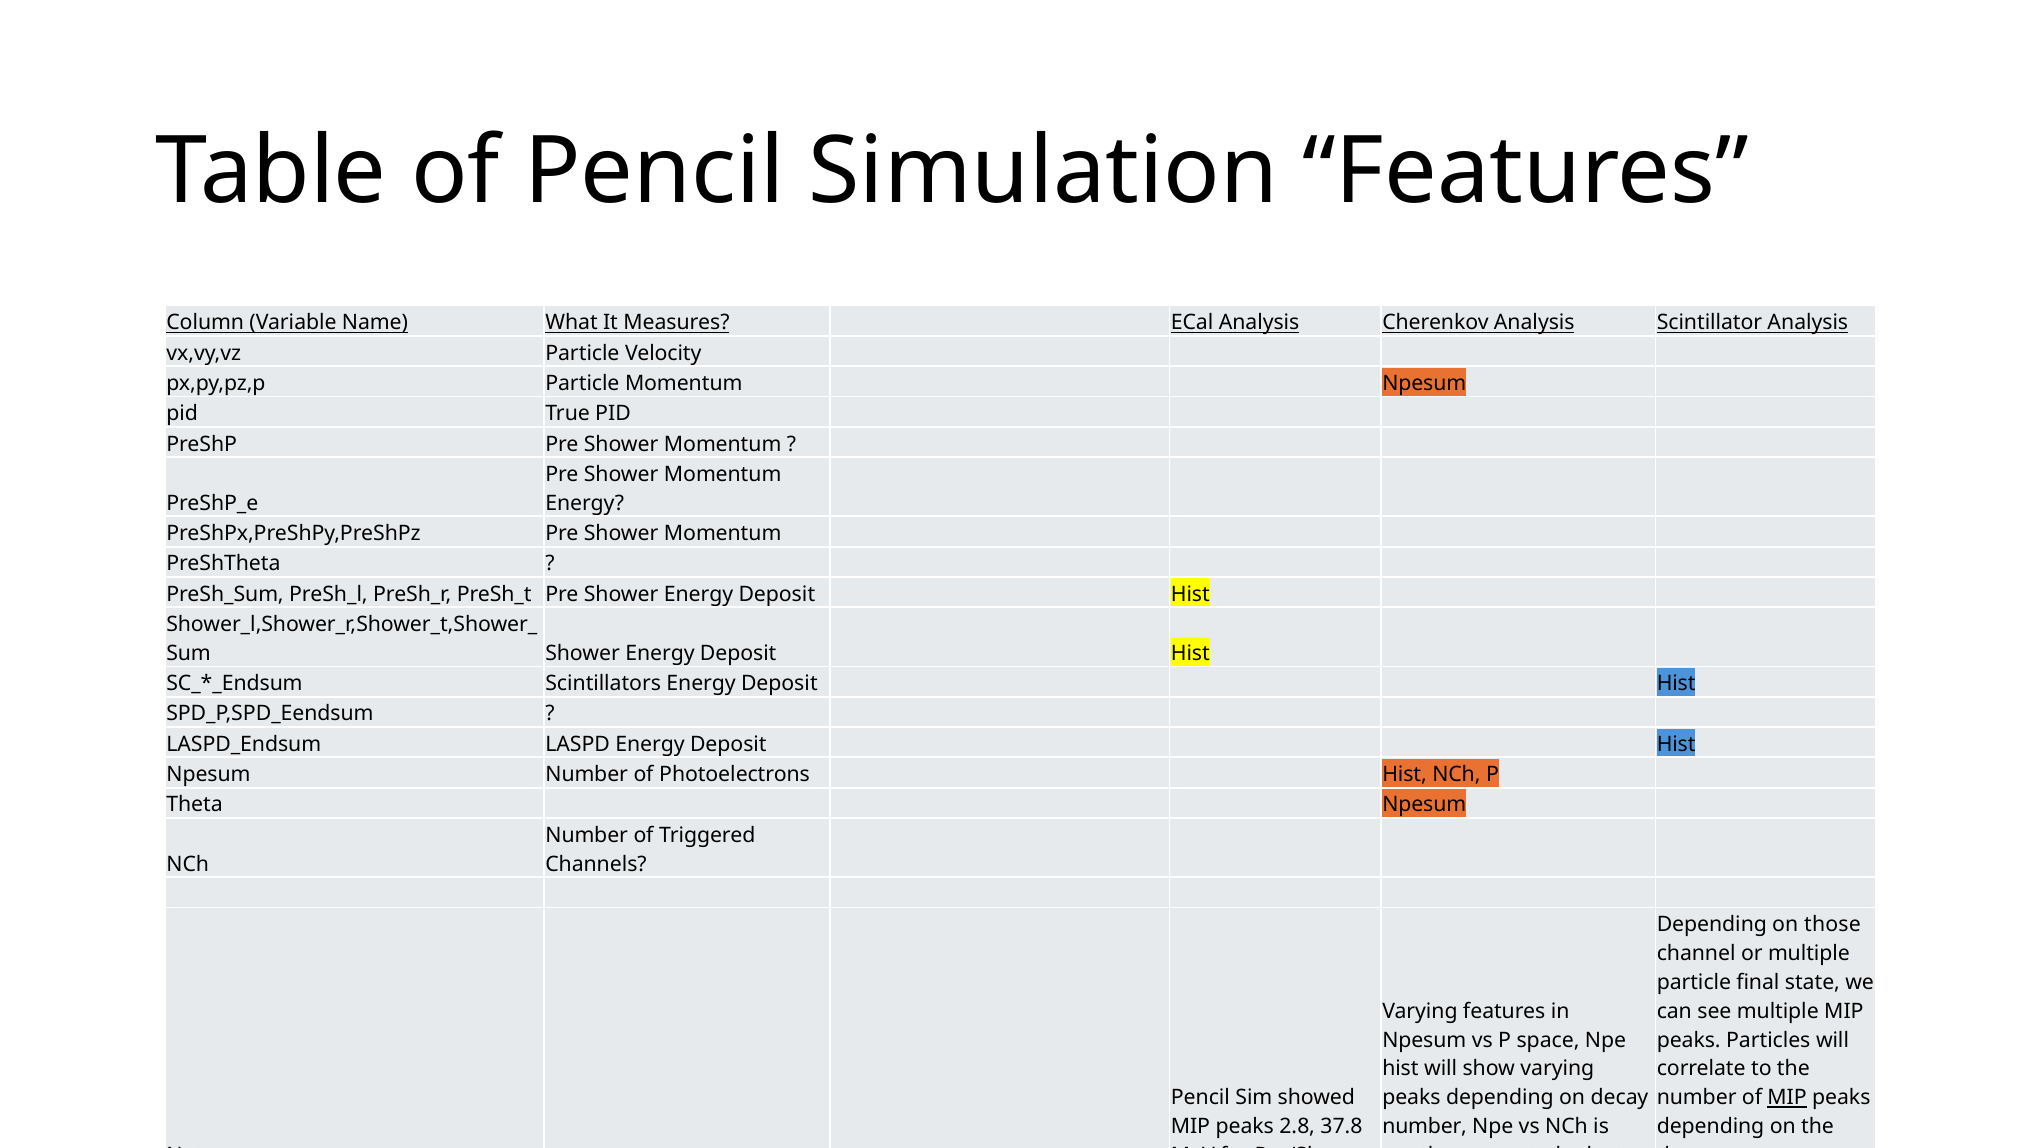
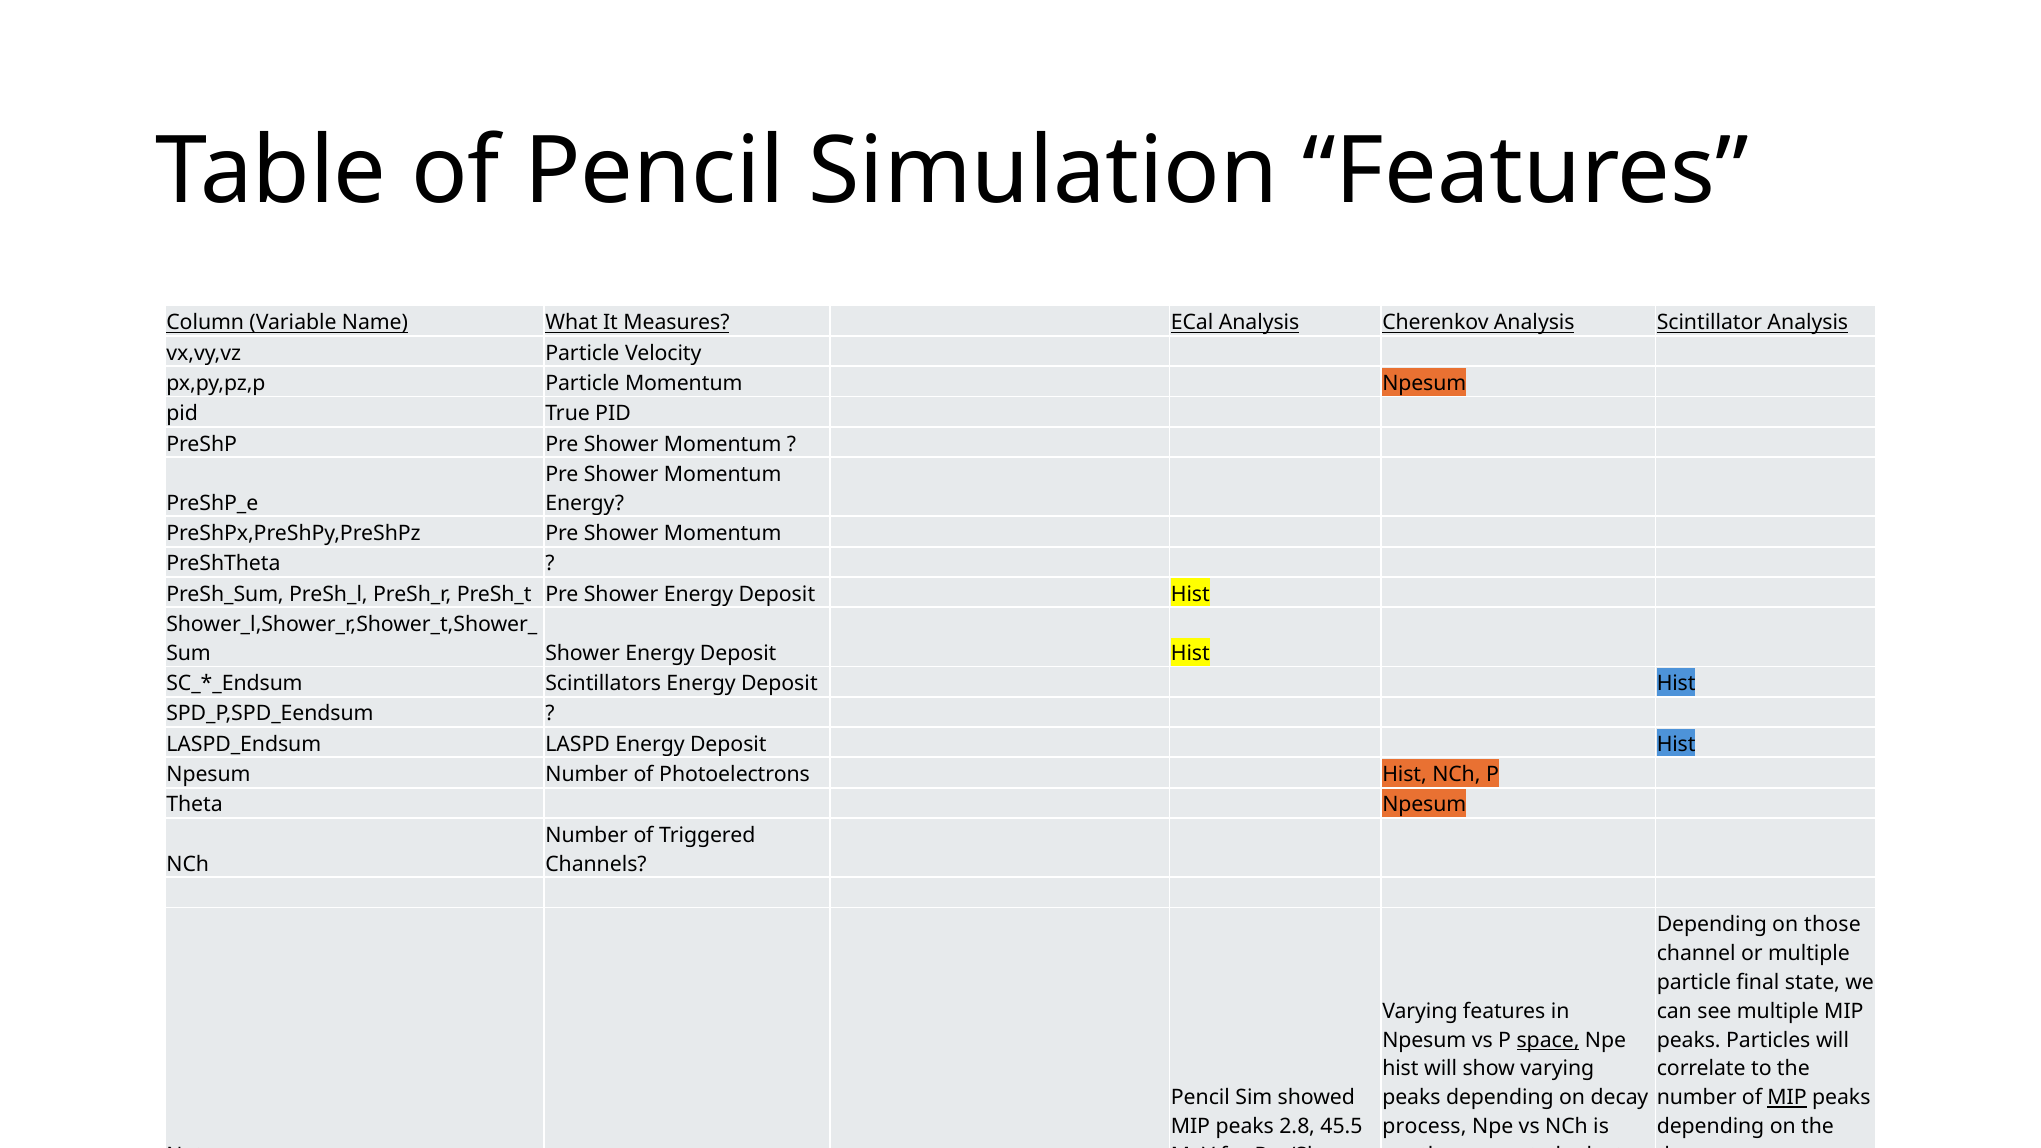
space at (1548, 1040) underline: none -> present
37.8: 37.8 -> 45.5
number at (1425, 1127): number -> process
